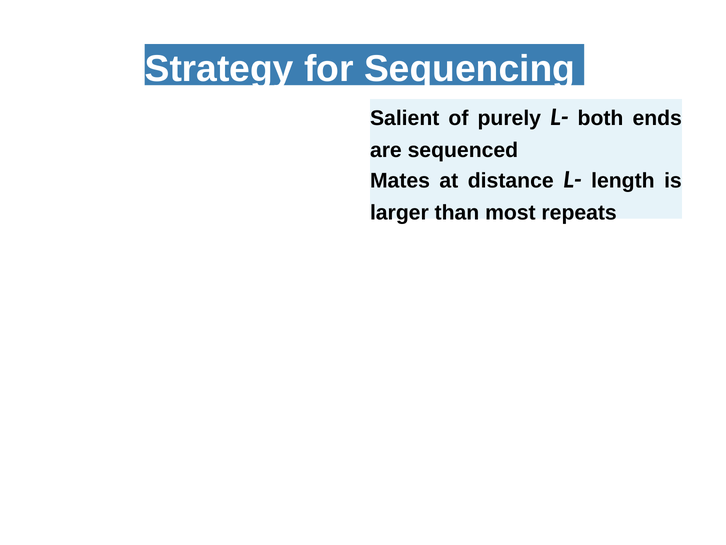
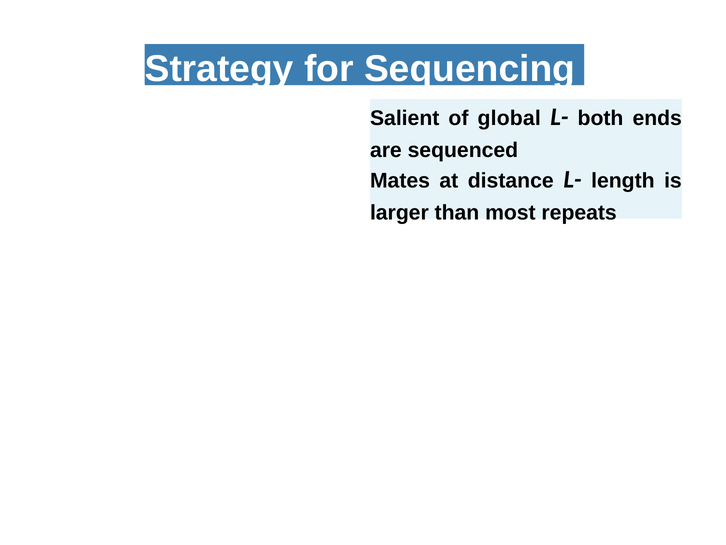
purely: purely -> global
